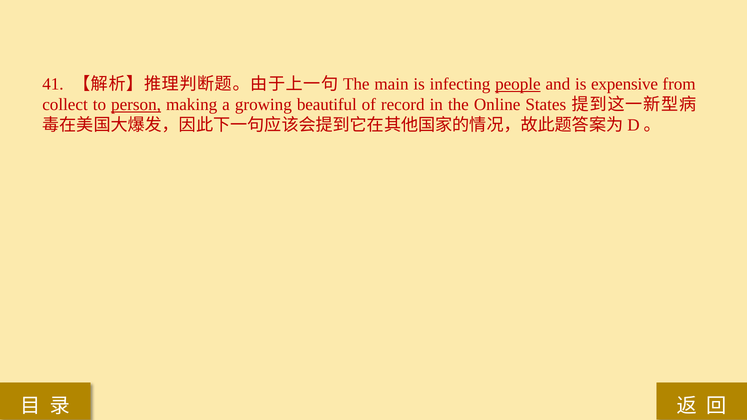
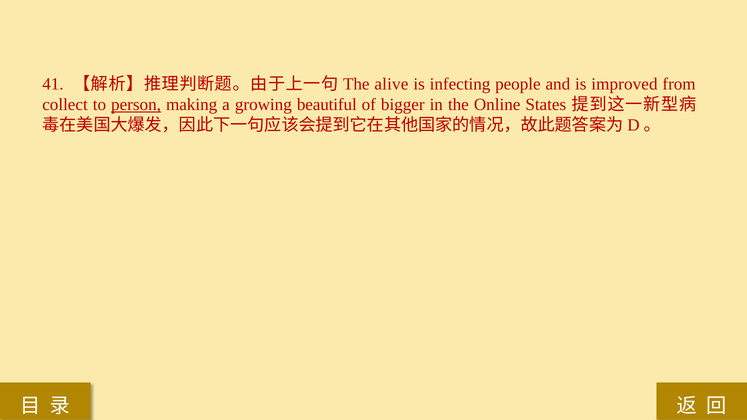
main: main -> alive
people underline: present -> none
expensive: expensive -> improved
record: record -> bigger
